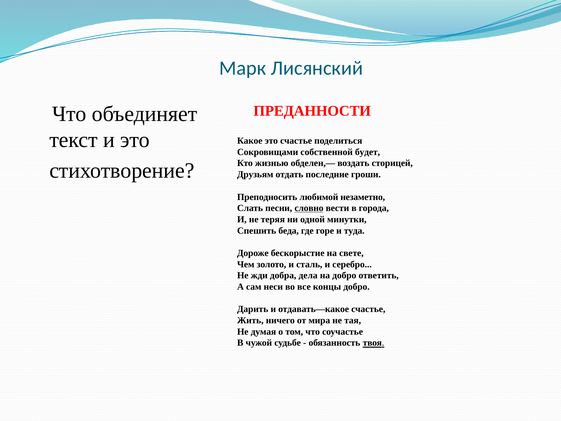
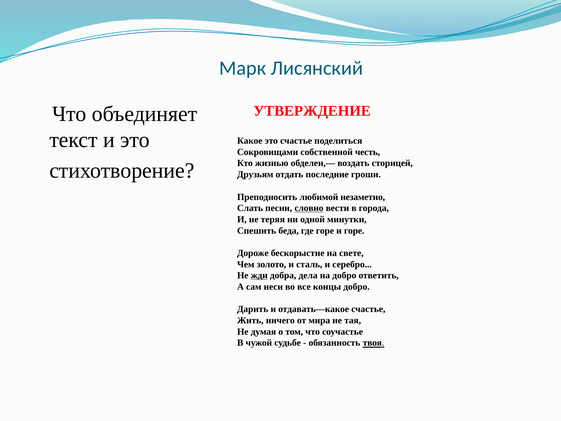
ПРЕДАННОСТИ: ПРЕДАННОСТИ -> УТВЕРЖДЕНИЕ
будет: будет -> честь
и туда: туда -> горе
жди underline: none -> present
